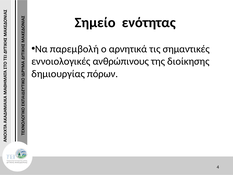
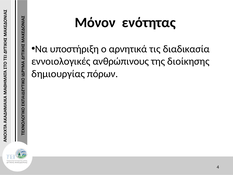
Σημείο: Σημείο -> Μόνον
παρεμβολή: παρεμβολή -> υποστήριξη
σημαντικές: σημαντικές -> διαδικασία
